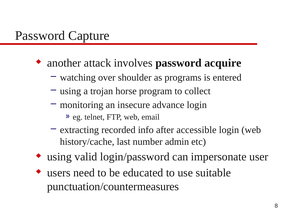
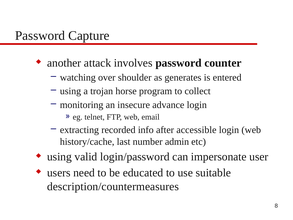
acquire: acquire -> counter
programs: programs -> generates
punctuation/countermeasures: punctuation/countermeasures -> description/countermeasures
